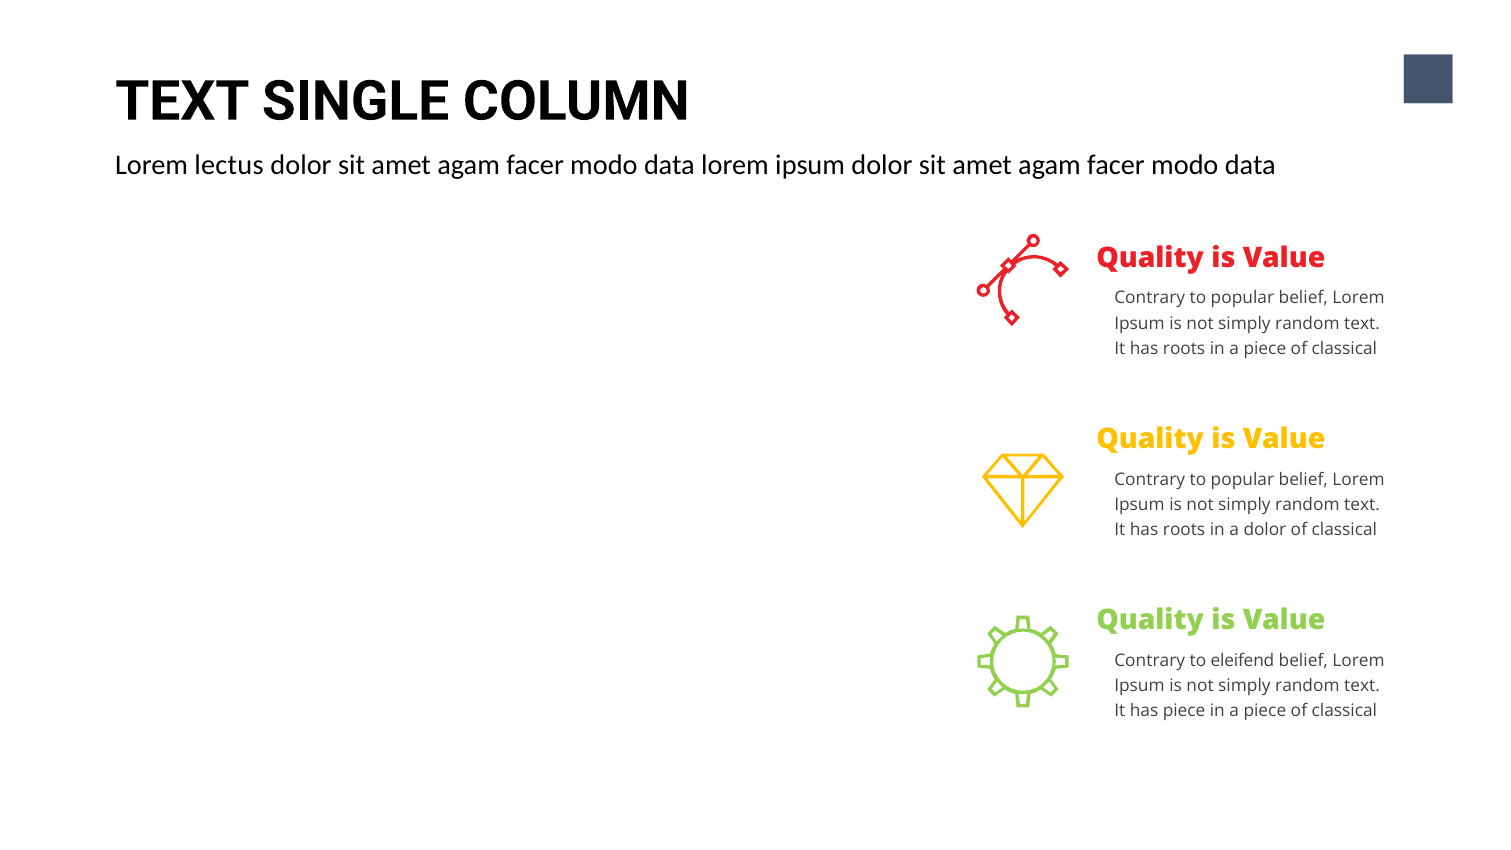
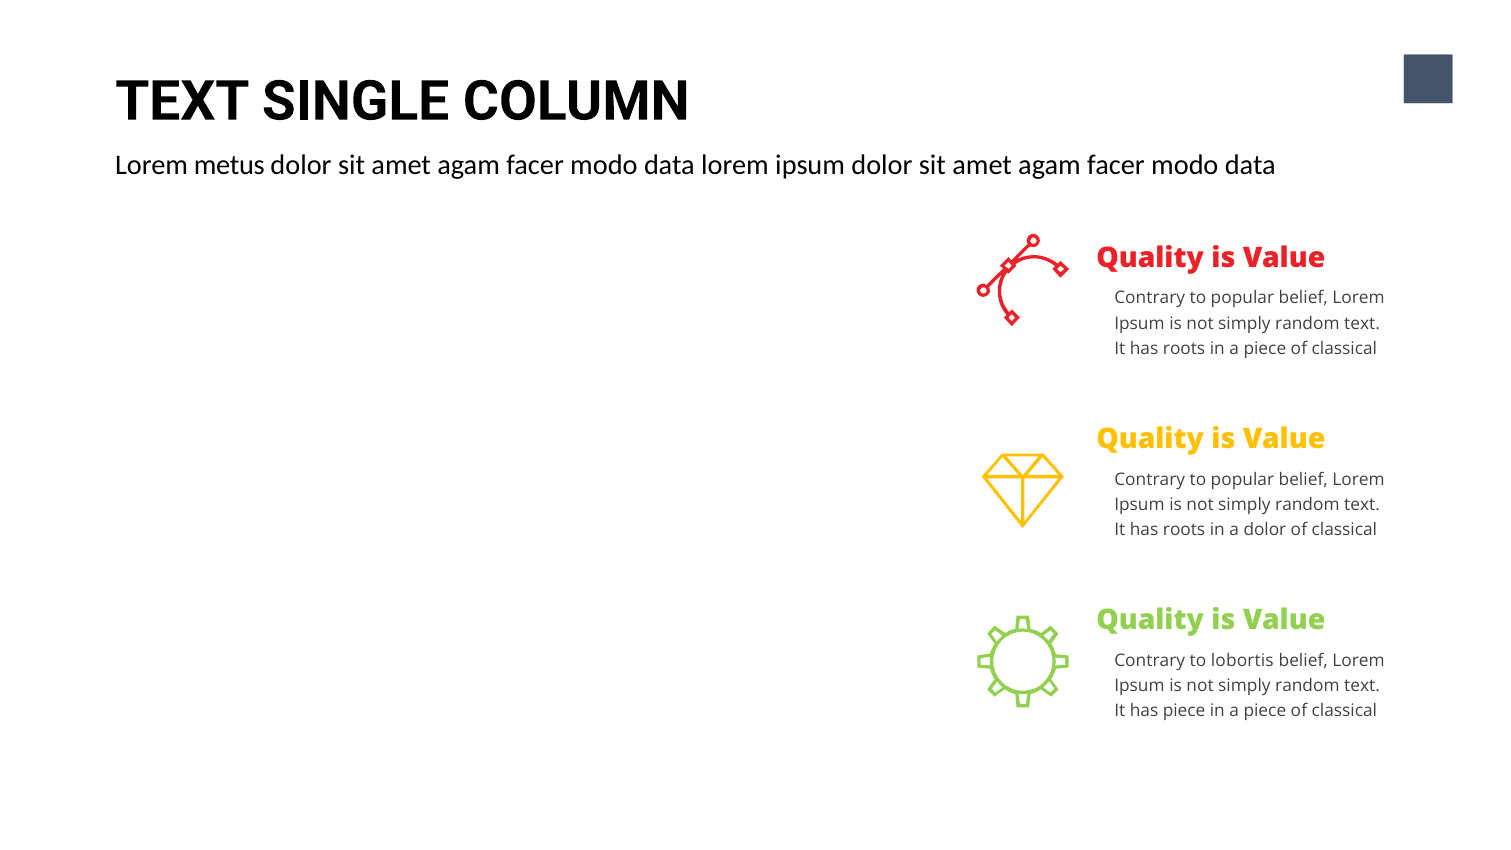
lectus: lectus -> metus
eleifend: eleifend -> lobortis
